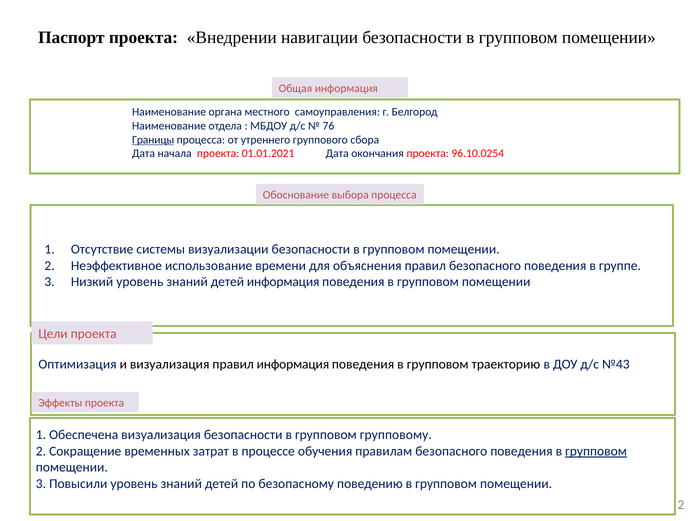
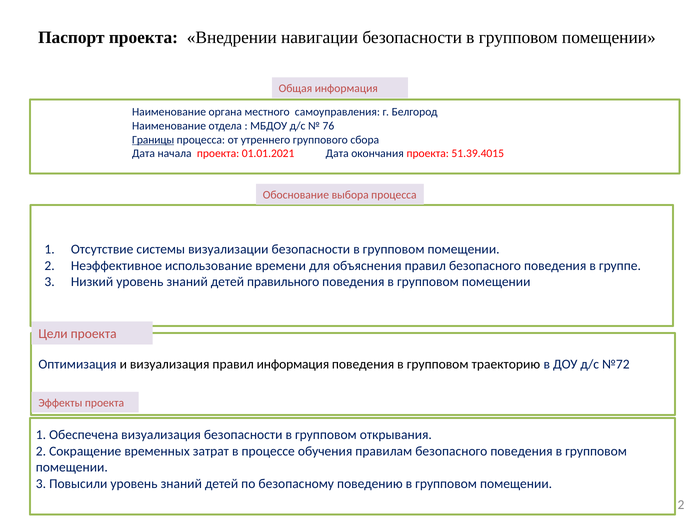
96.10.0254: 96.10.0254 -> 51.39.4015
детей информация: информация -> правильного
№43: №43 -> №72
групповому: групповому -> открывания
групповом at (596, 451) underline: present -> none
